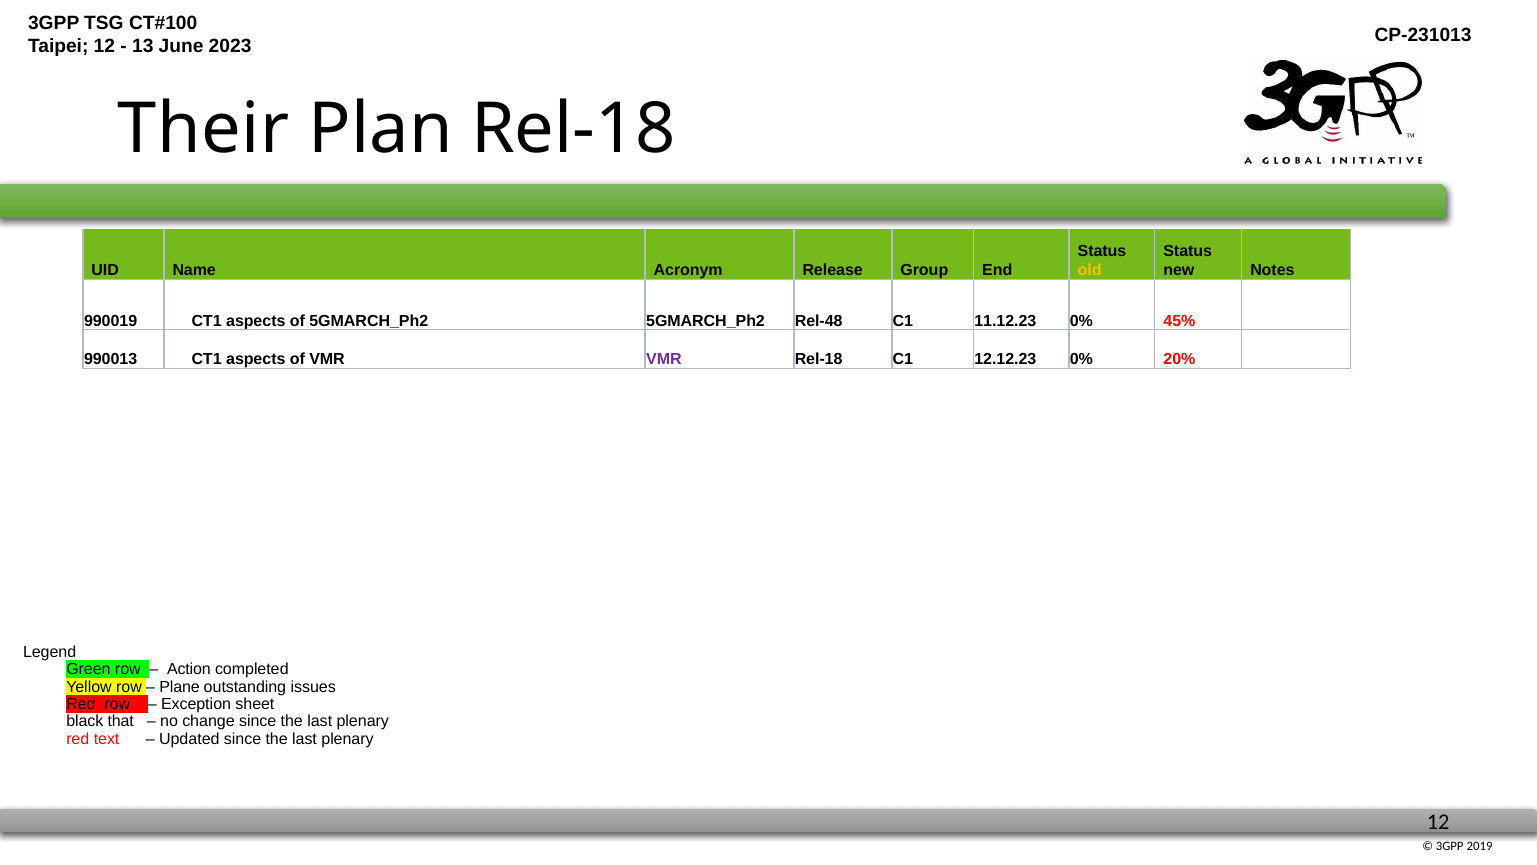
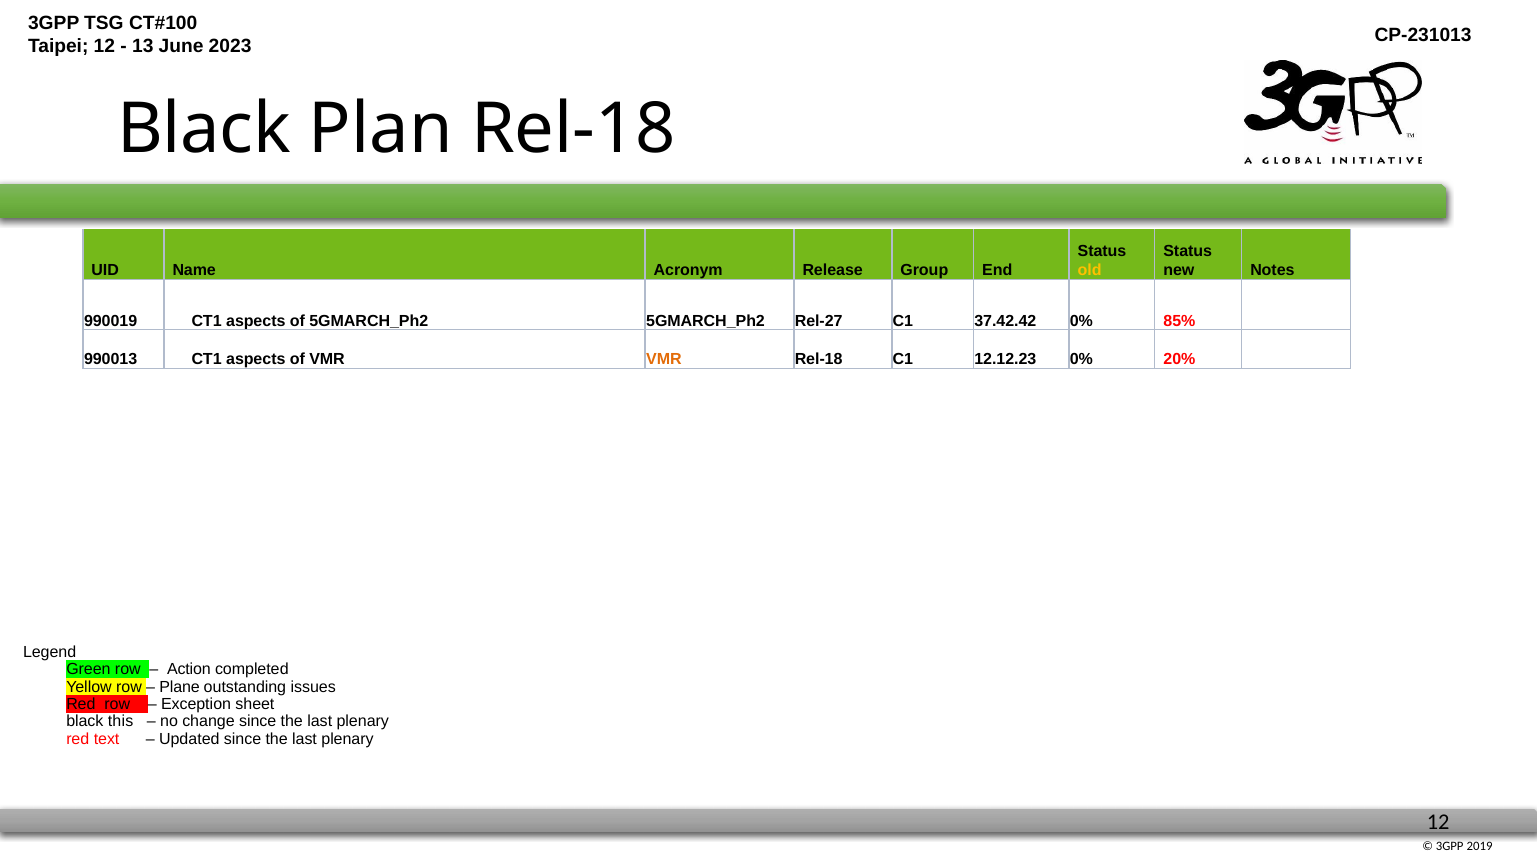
Their at (203, 129): Their -> Black
Rel-48: Rel-48 -> Rel-27
11.12.23: 11.12.23 -> 37.42.42
45%: 45% -> 85%
VMR at (664, 359) colour: purple -> orange
that: that -> this
